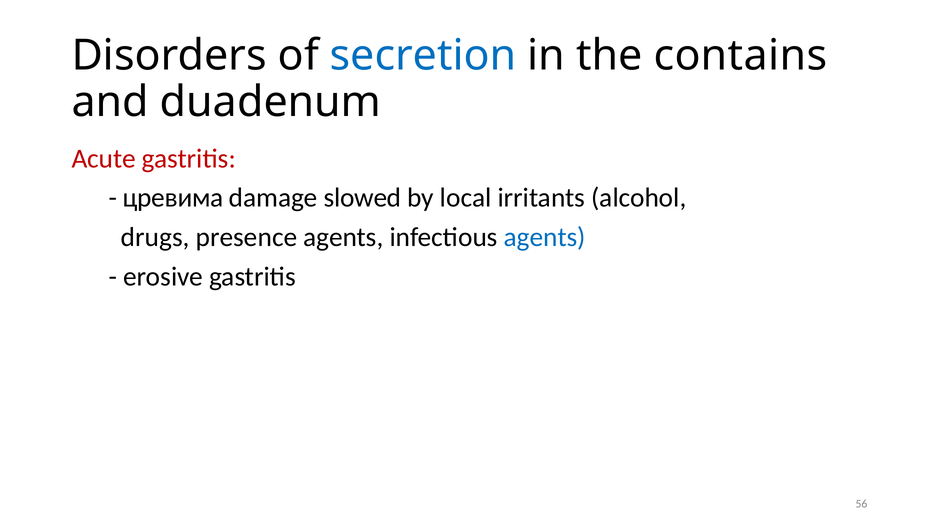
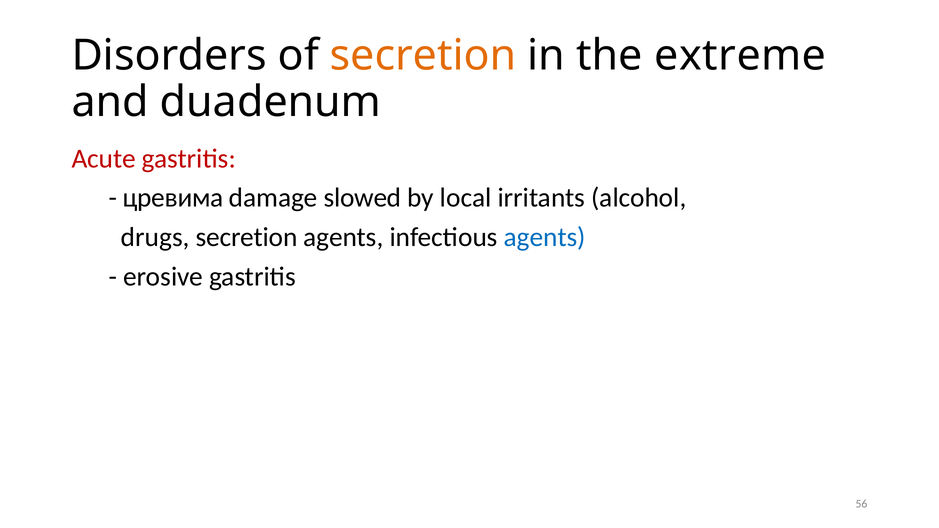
secretion at (423, 56) colour: blue -> orange
contains: contains -> extreme
drugs presence: presence -> secretion
